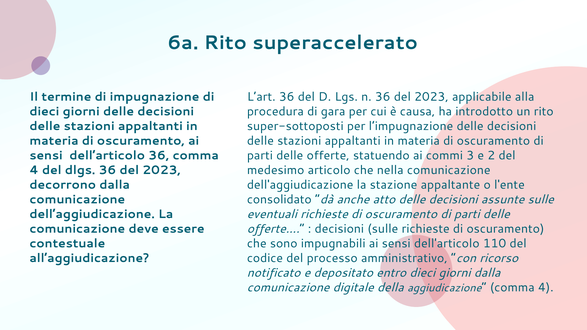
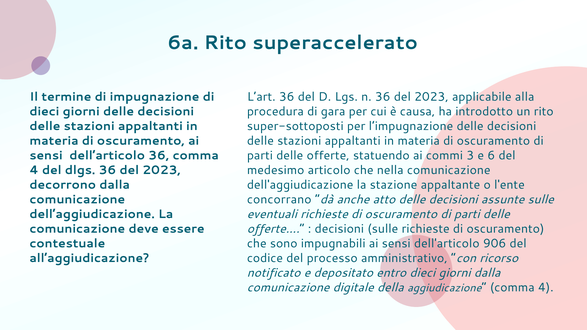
2: 2 -> 6
consolidato: consolidato -> concorrano
110: 110 -> 906
